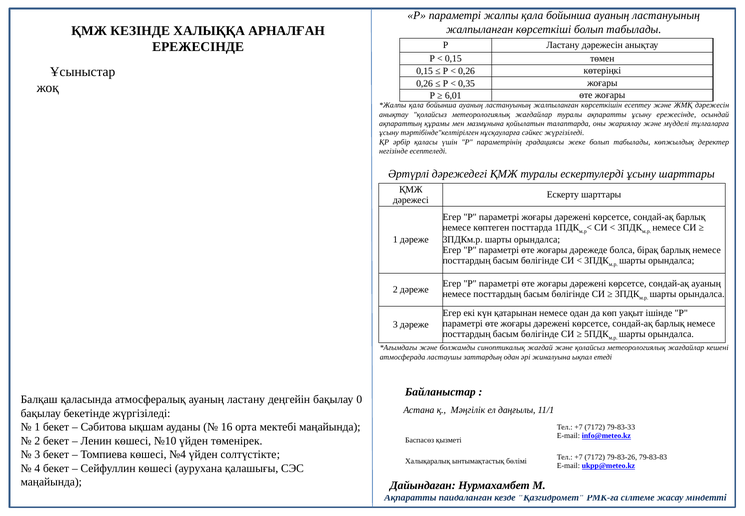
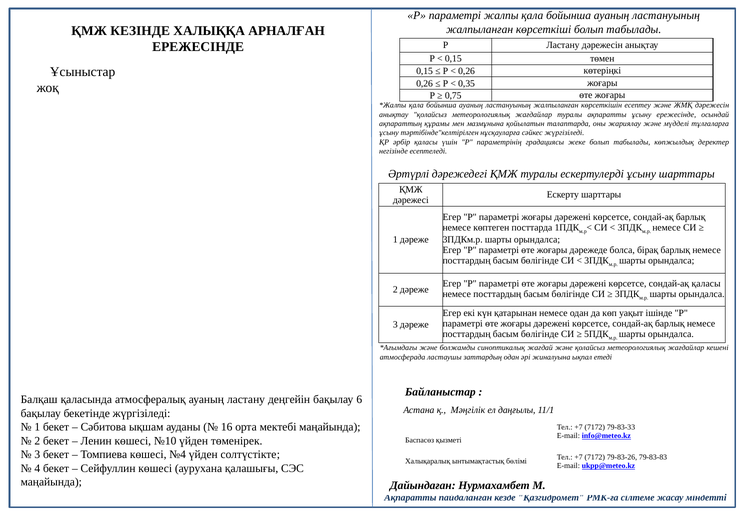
6,01: 6,01 -> 0,75
сондай-ақ ауаның: ауаның -> қаласы
0: 0 -> 6
